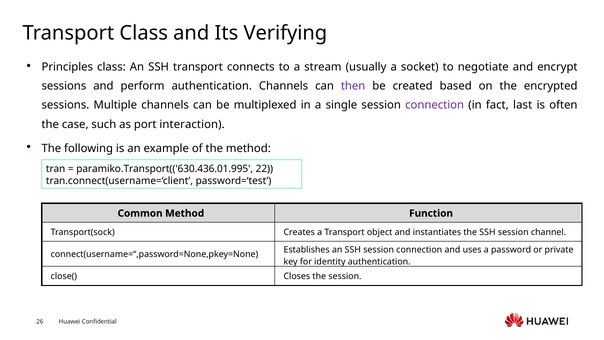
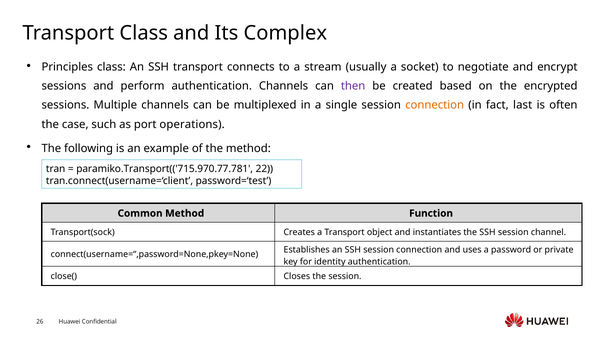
Verifying: Verifying -> Complex
connection at (435, 105) colour: purple -> orange
interaction: interaction -> operations
paramiko.Transport(('630.436.01.995: paramiko.Transport(('630.436.01.995 -> paramiko.Transport(('715.970.77.781
